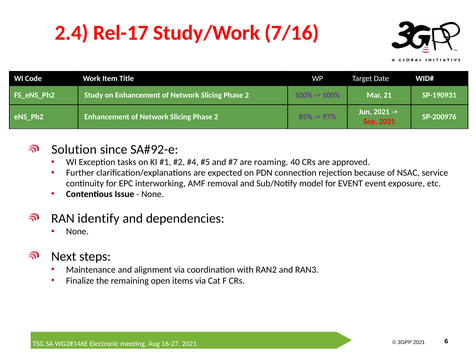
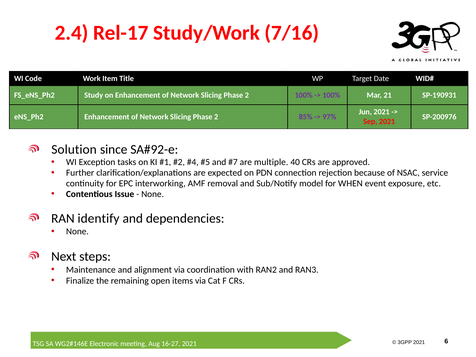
roaming: roaming -> multiple
for EVENT: EVENT -> WHEN
